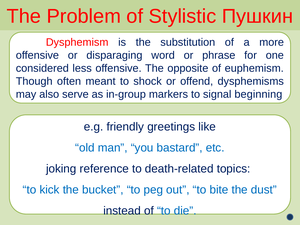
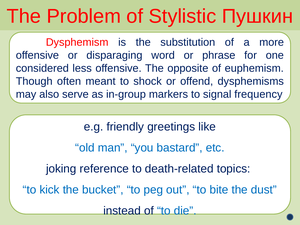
beginning: beginning -> frequency
